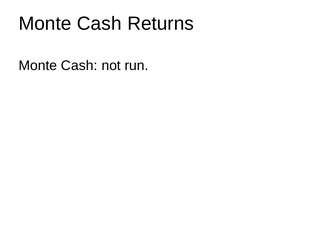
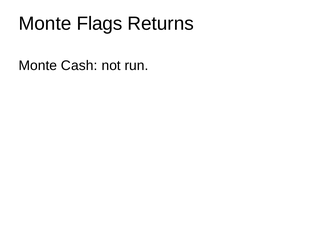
Cash at (99, 24): Cash -> Flags
